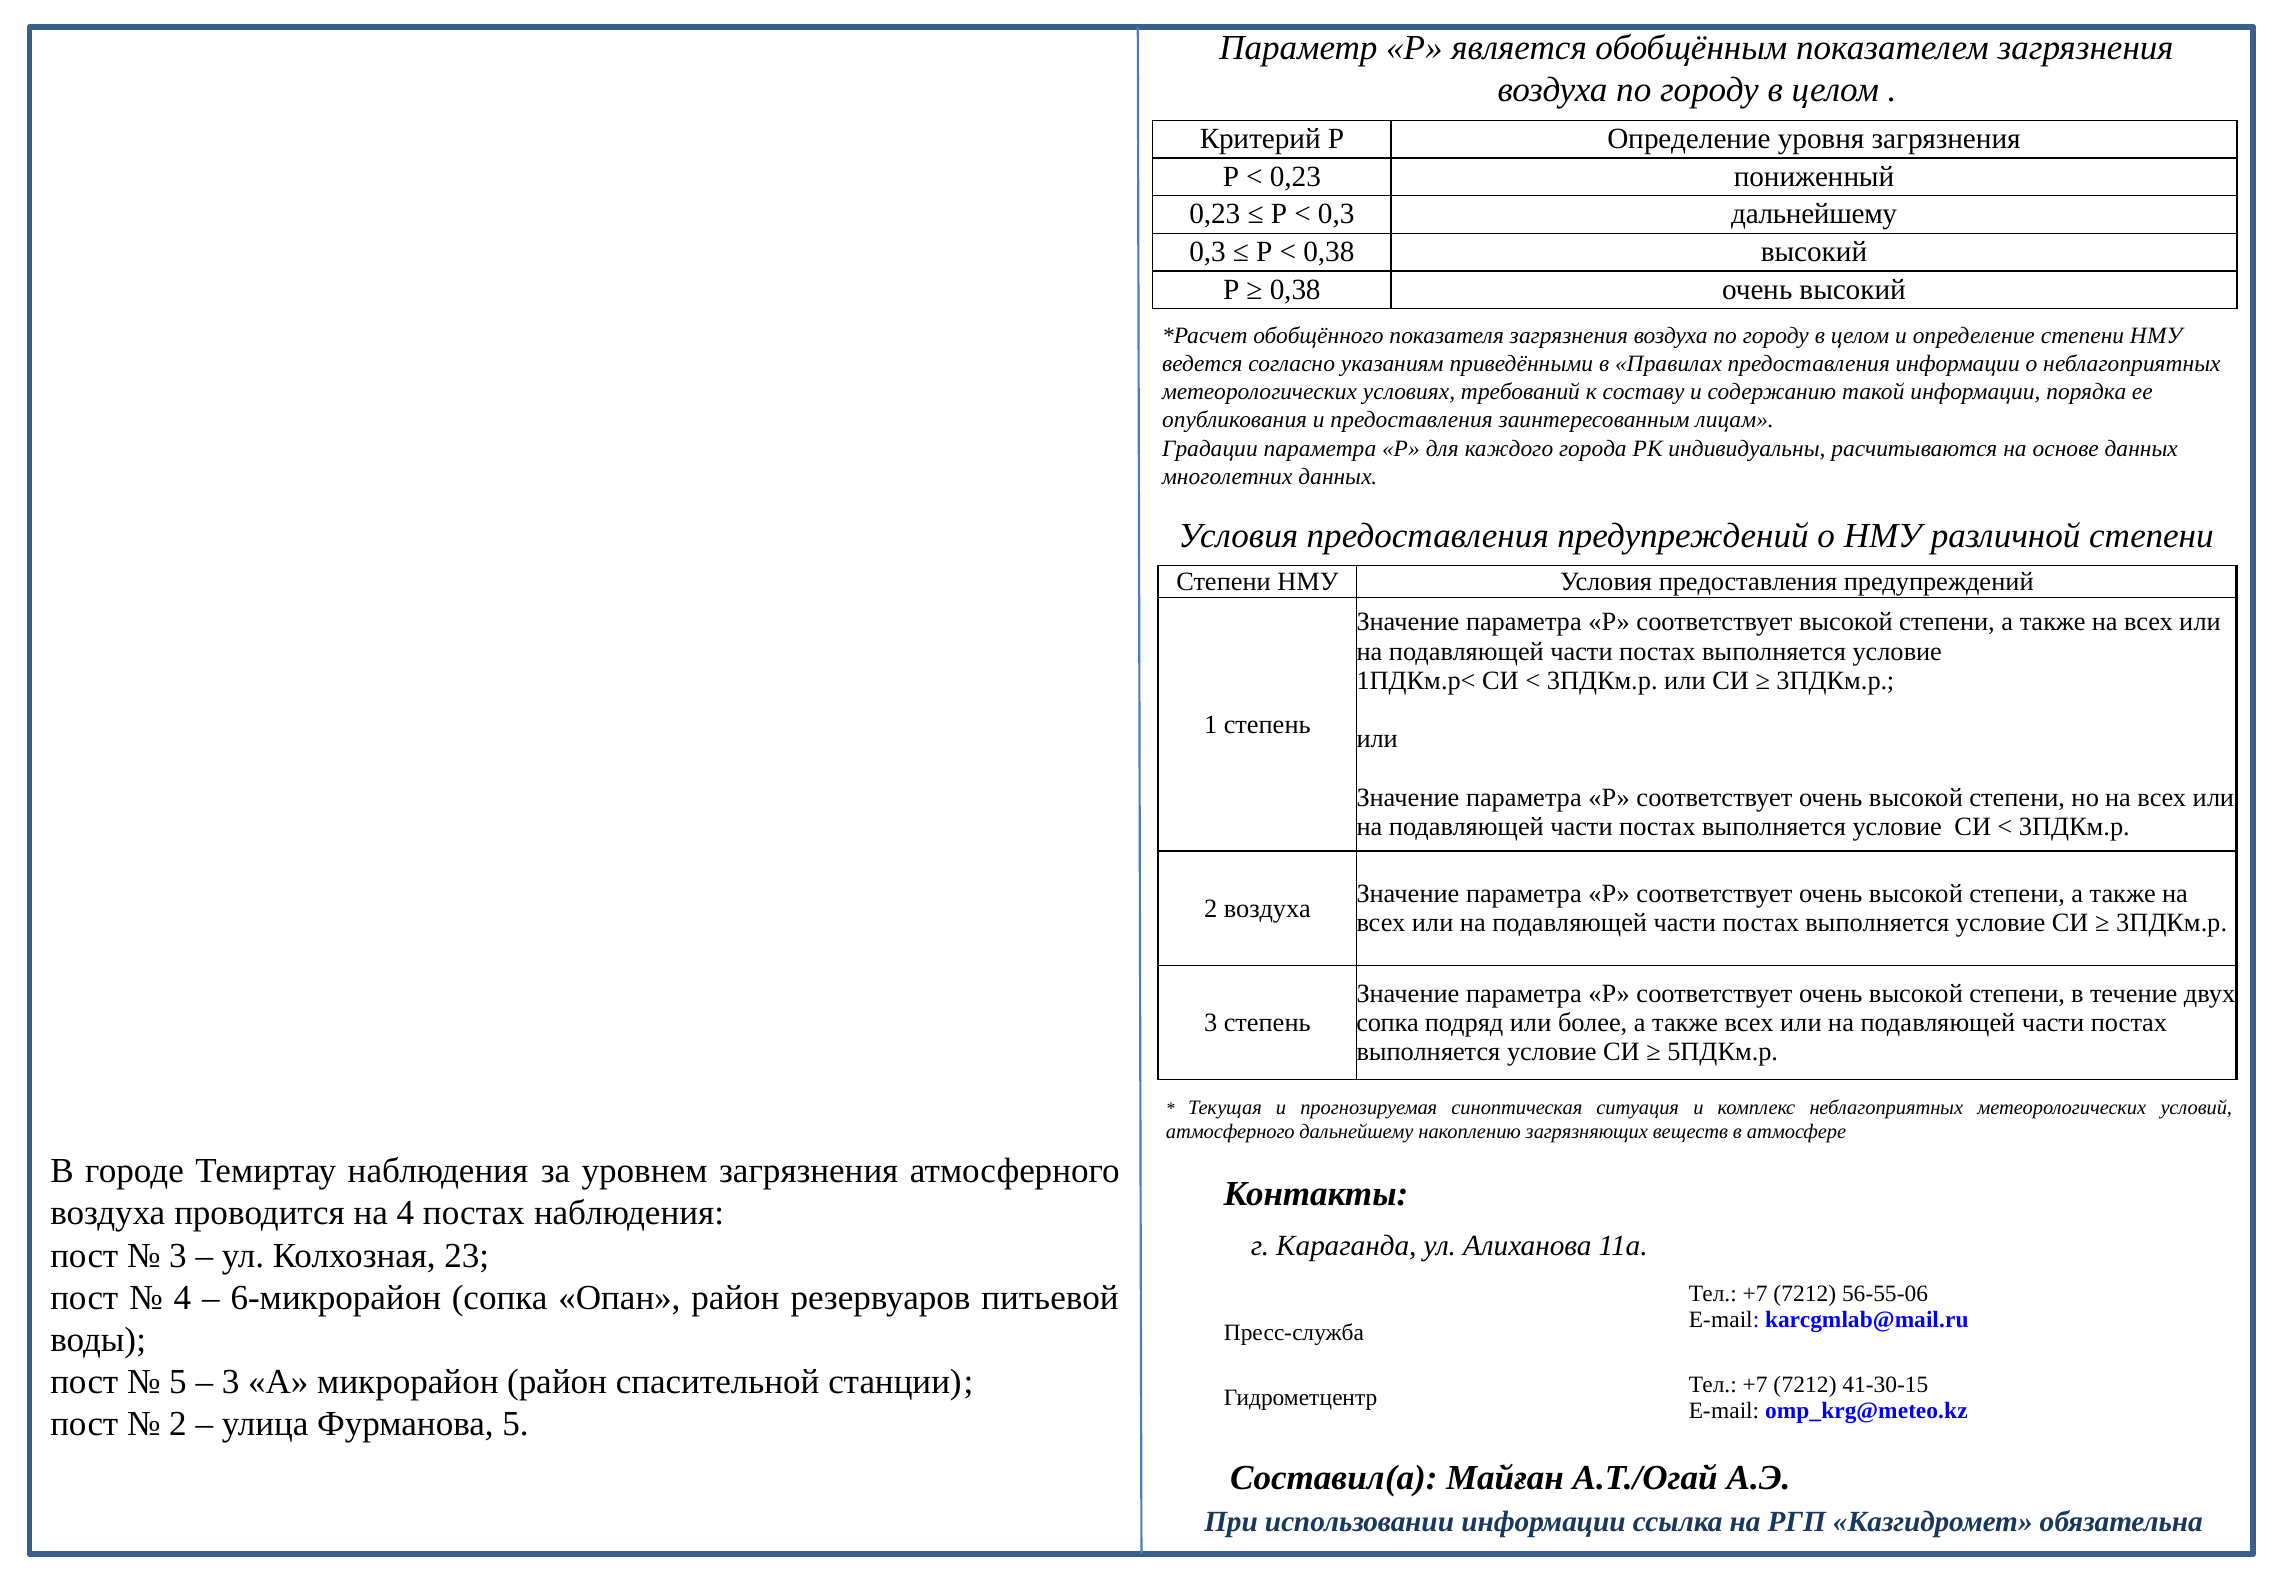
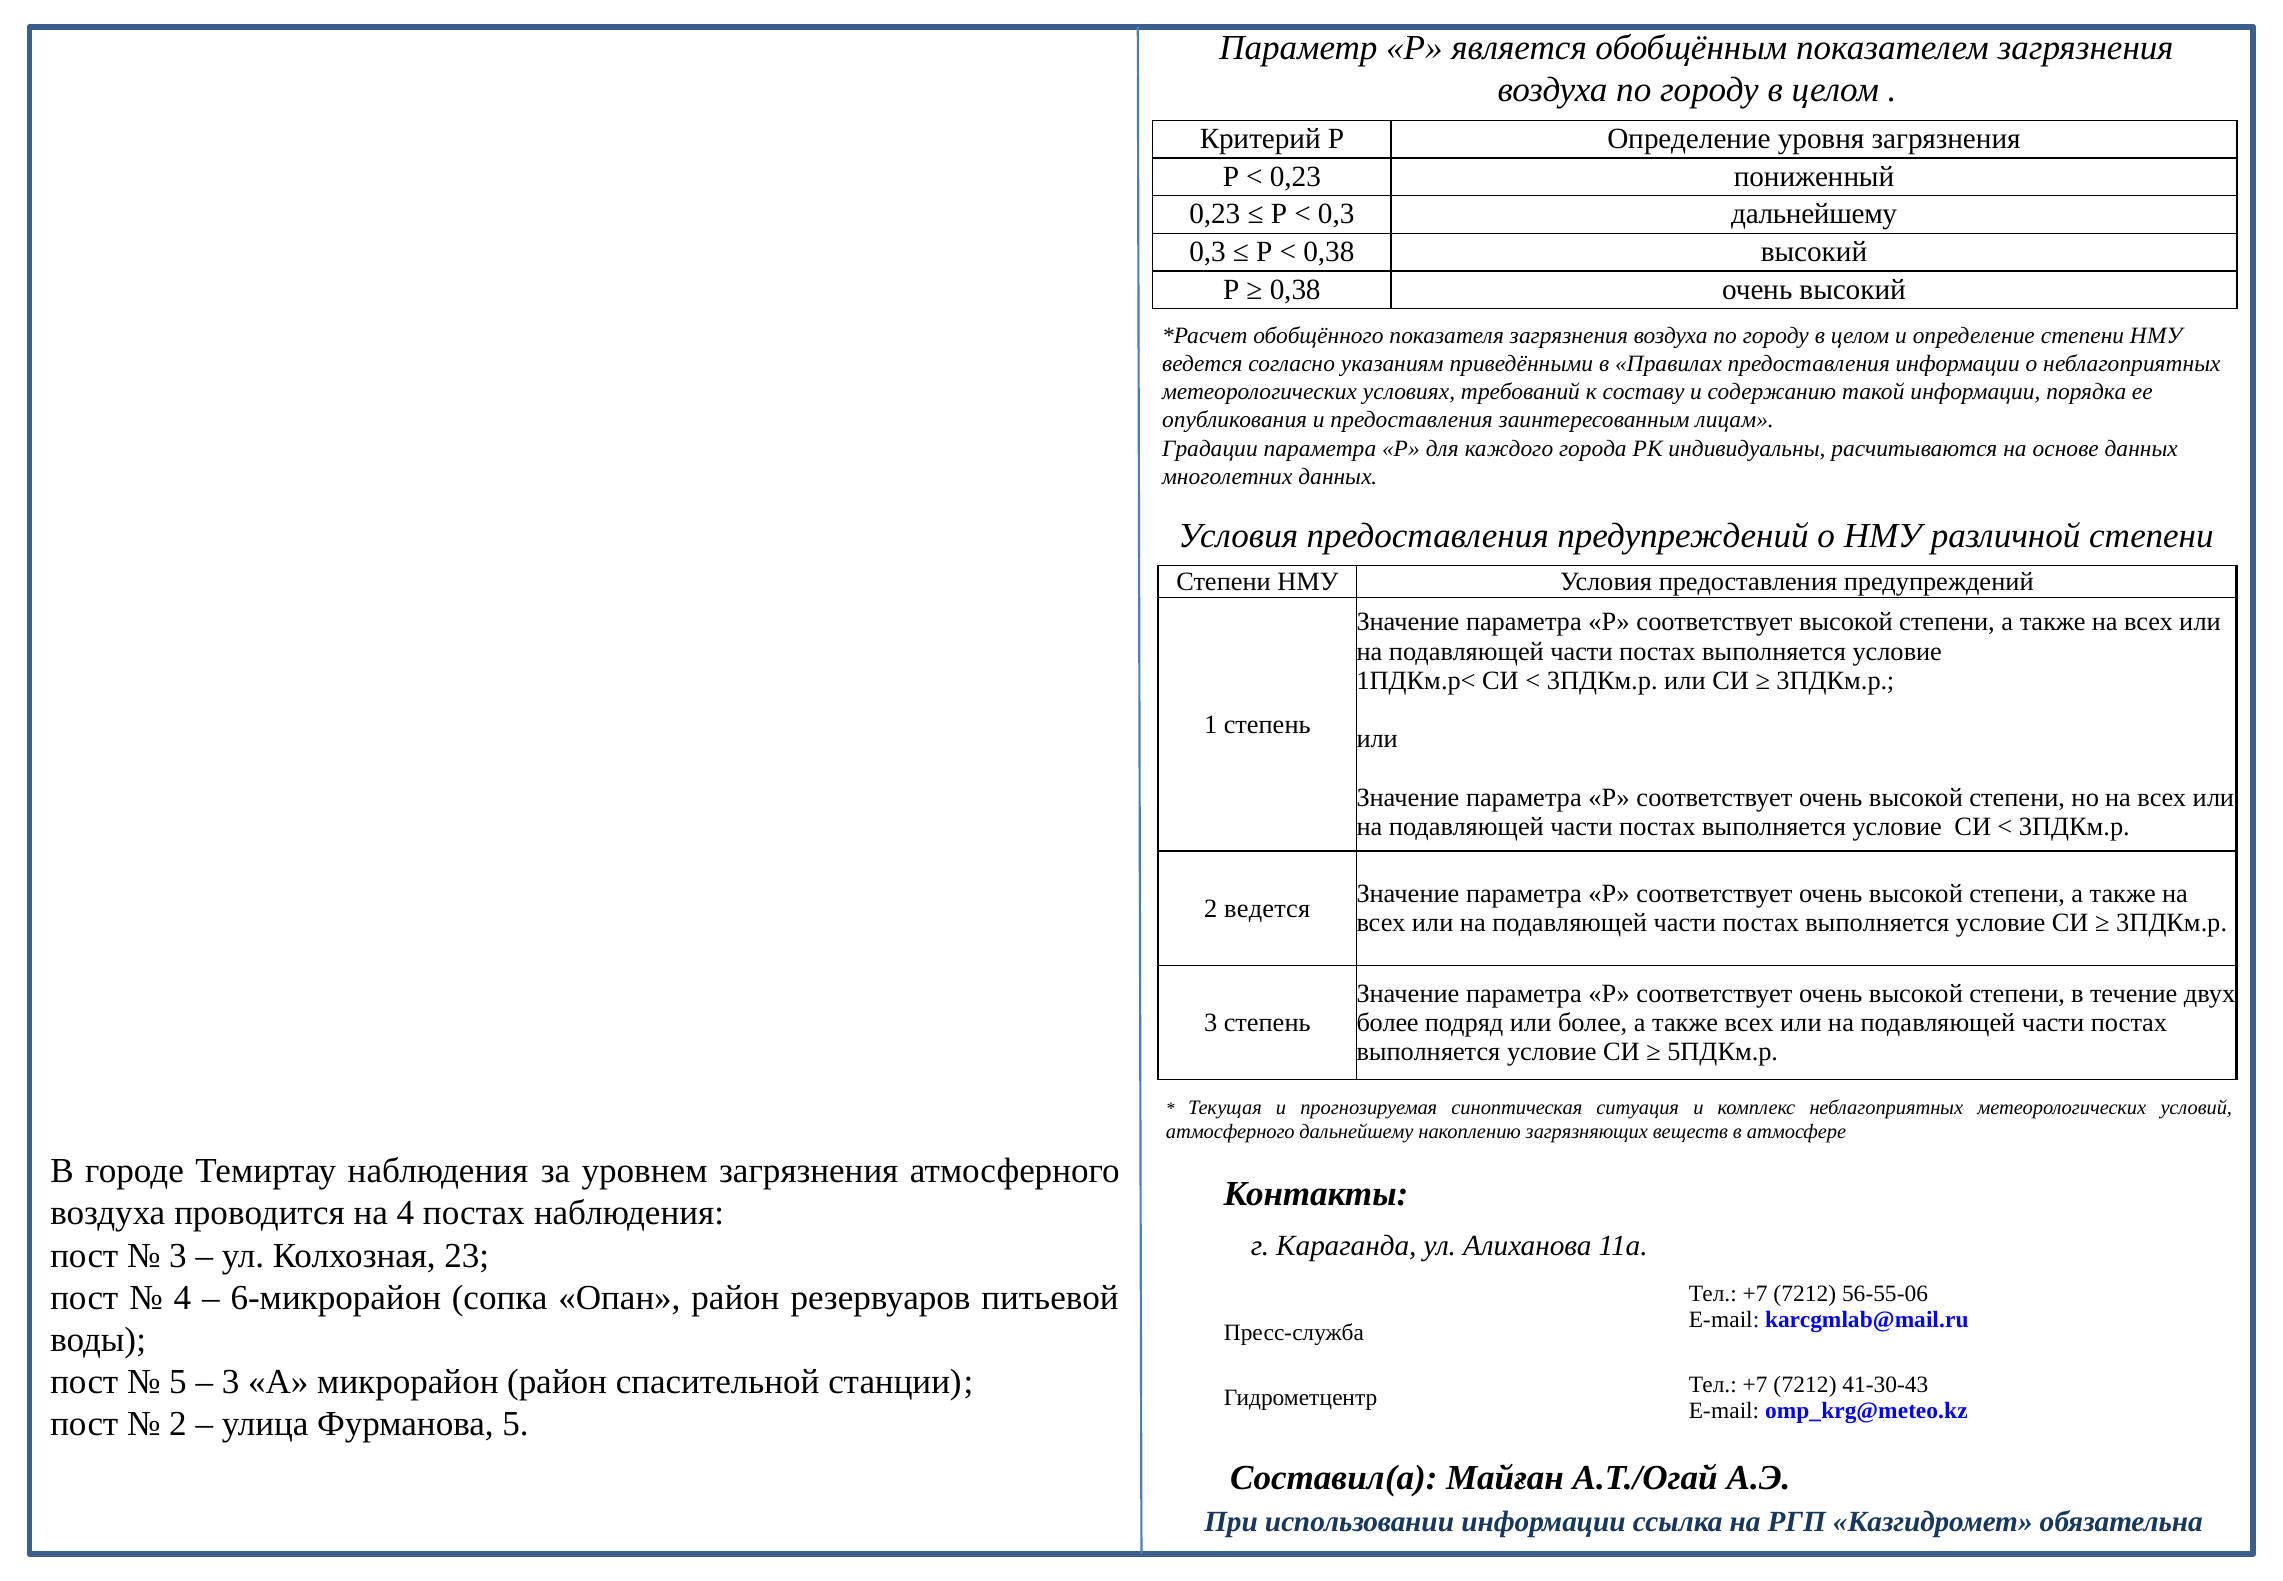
2 воздуха: воздуха -> ведется
сопка at (1388, 1022): сопка -> более
41-30-15: 41-30-15 -> 41-30-43
